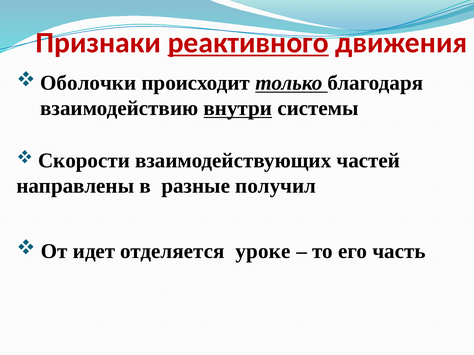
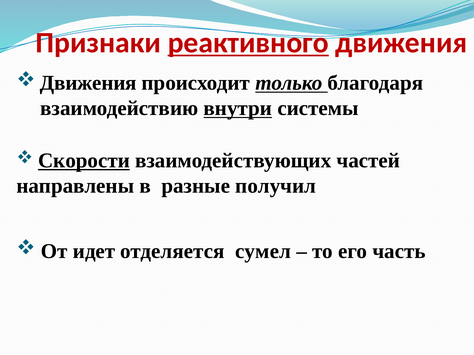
Оболочки at (88, 83): Оболочки -> Движения
Скорости underline: none -> present
уроке: уроке -> сумел
